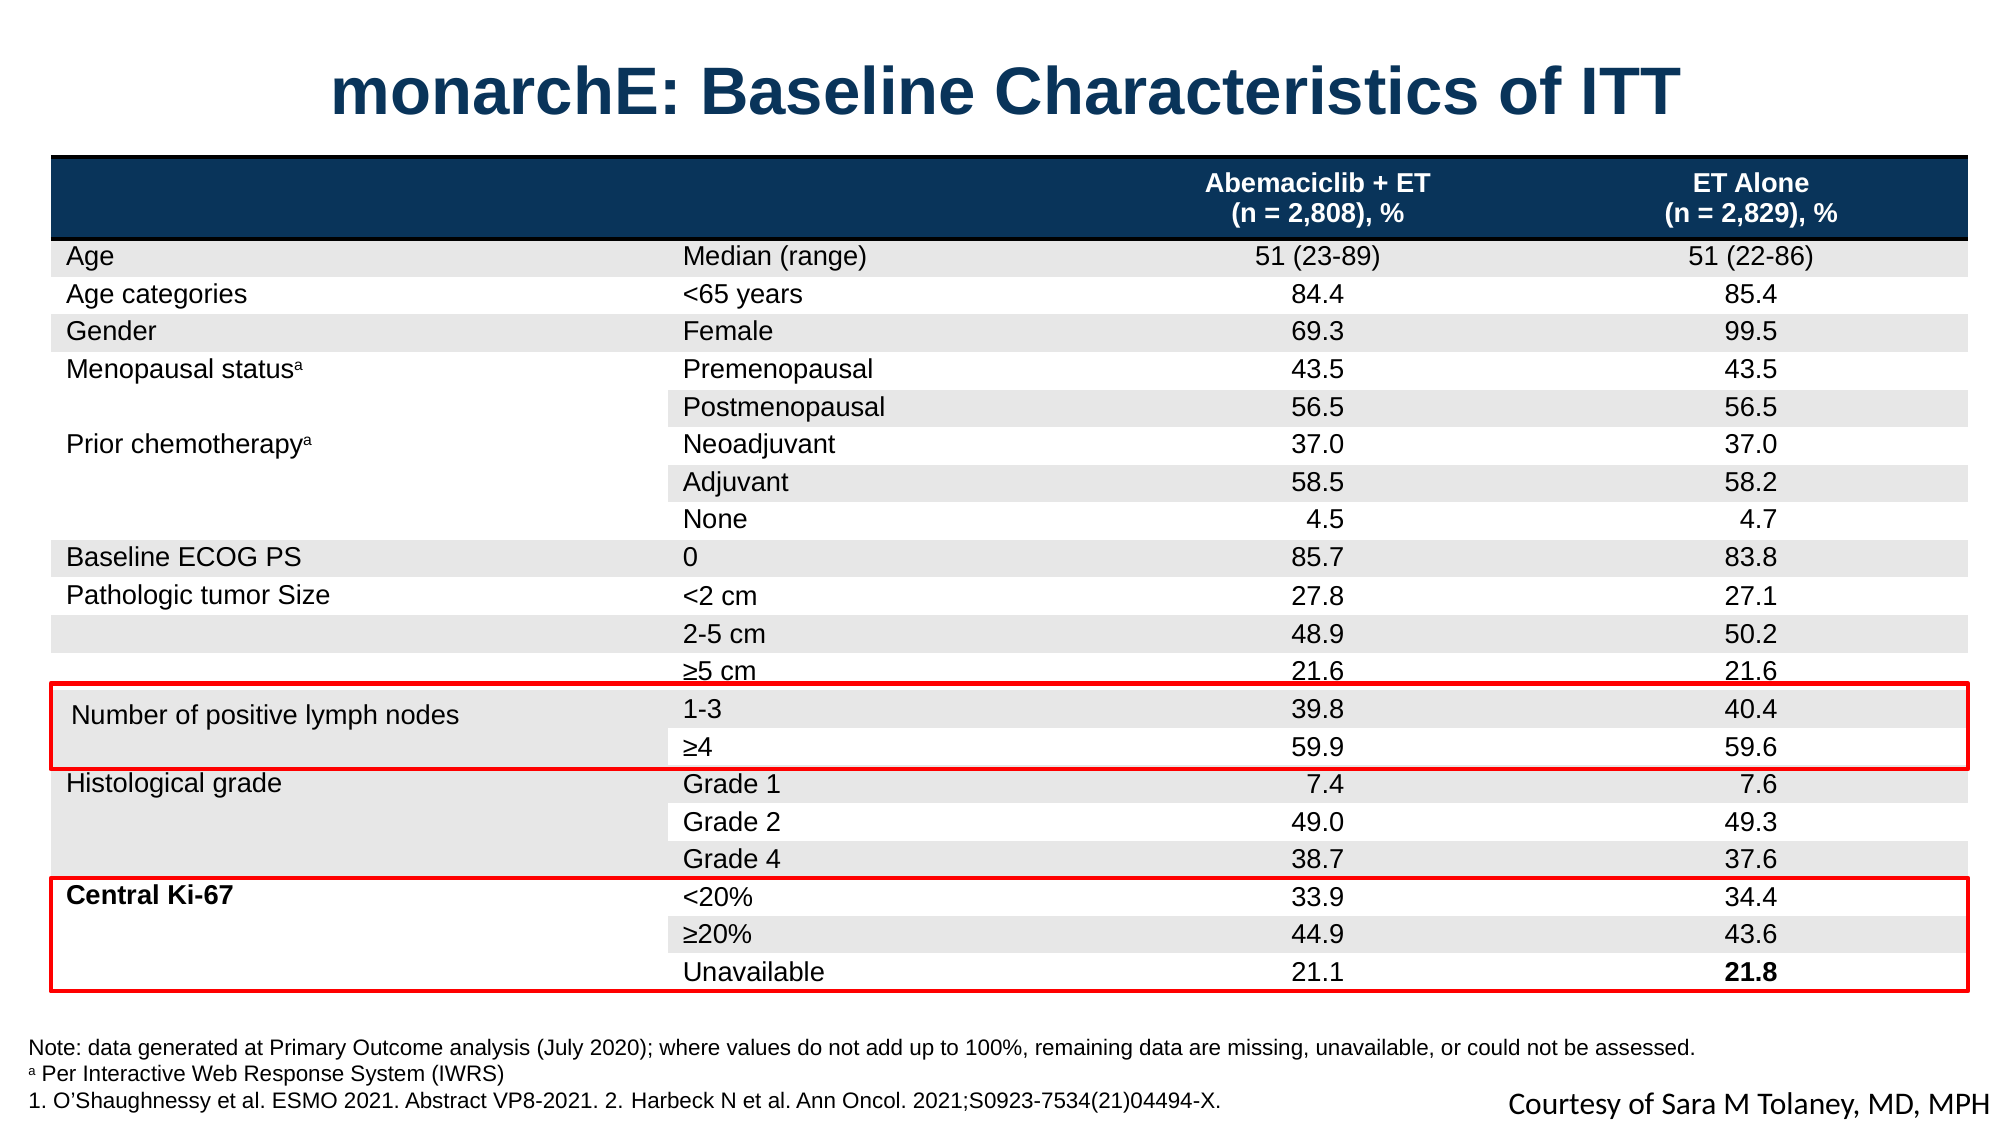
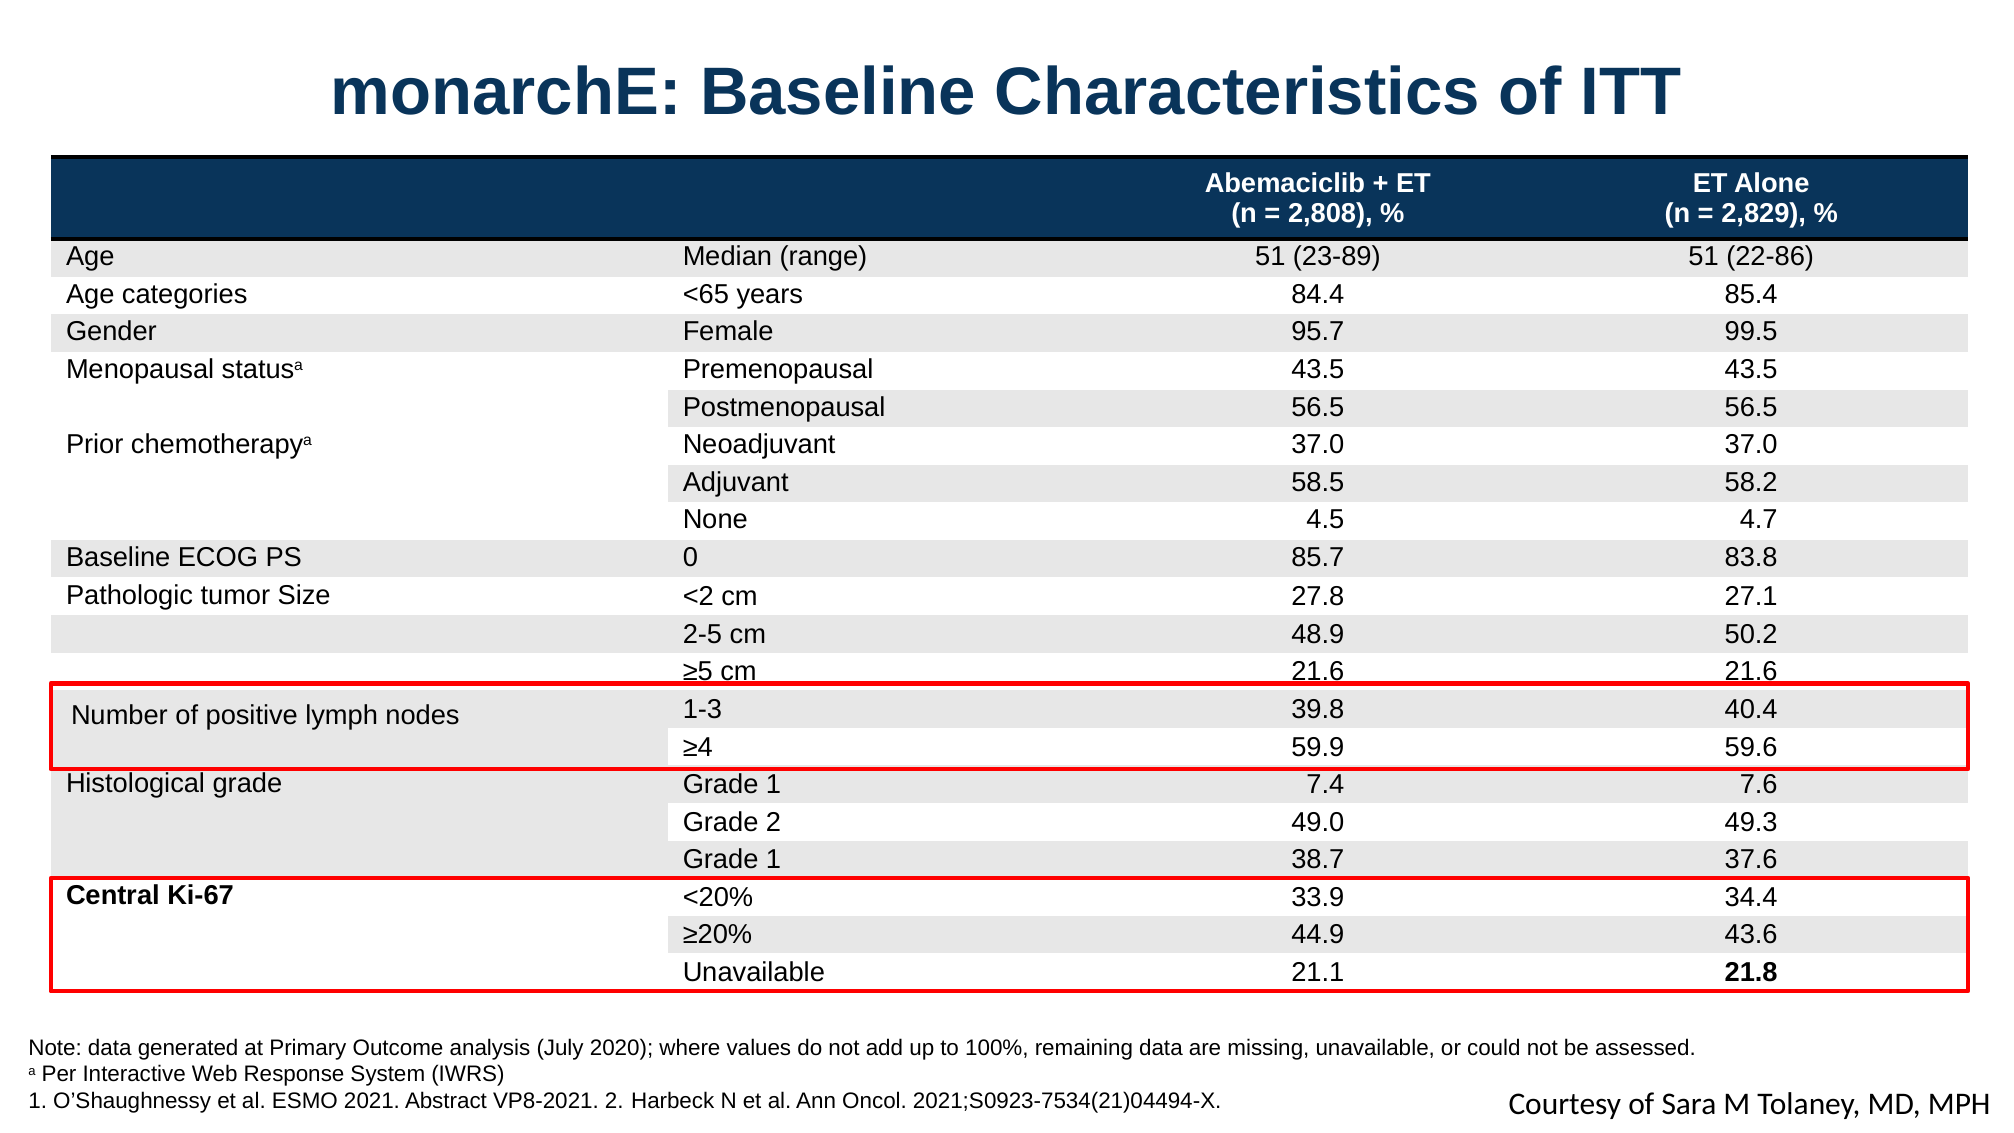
69.3: 69.3 -> 95.7
4 at (774, 860): 4 -> 1
